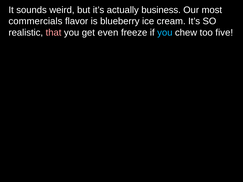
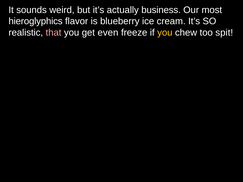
commercials: commercials -> hieroglyphics
you at (165, 33) colour: light blue -> yellow
five: five -> spit
